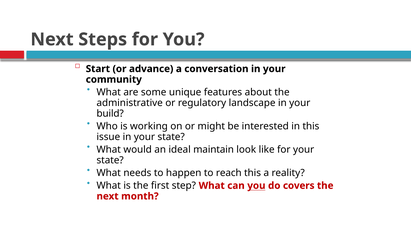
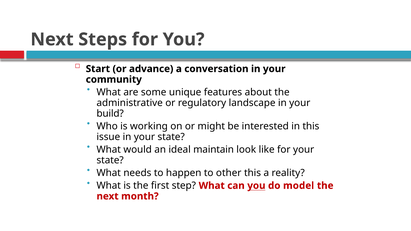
reach: reach -> other
covers: covers -> model
